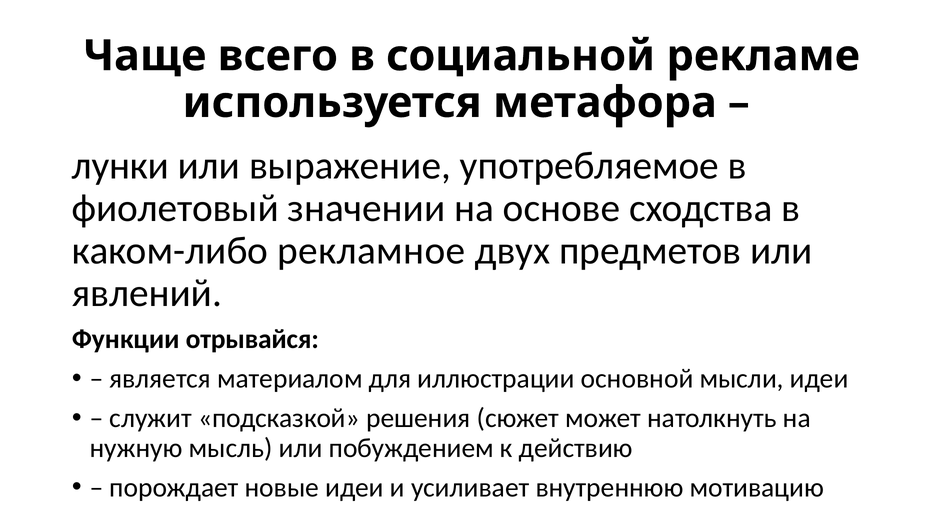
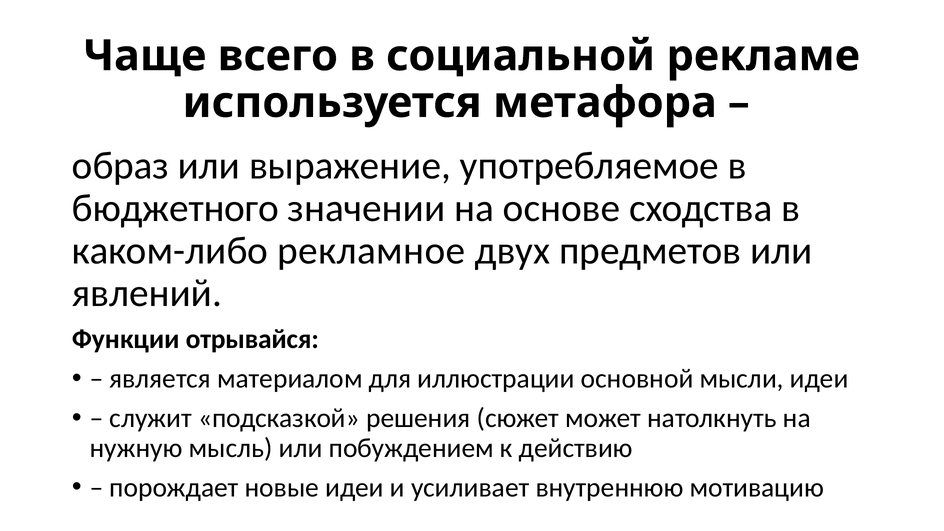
лунки: лунки -> образ
фиолетовый: фиолетовый -> бюджетного
